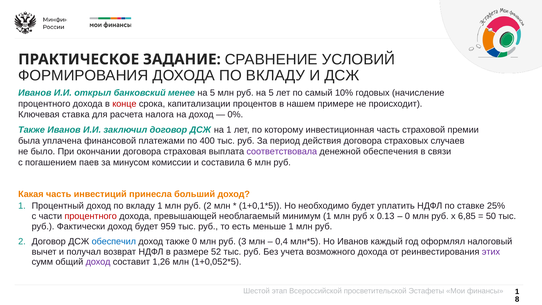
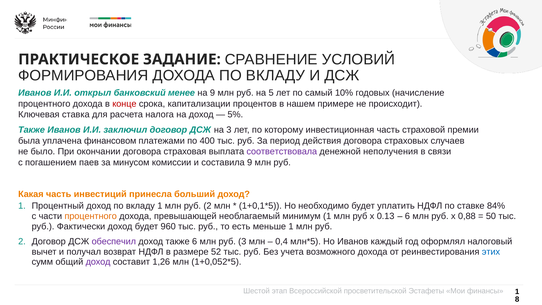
5 at (212, 93): 5 -> 9
0%: 0% -> 5%
на 1: 1 -> 3
финансовой: финансовой -> финансовом
обеспечения: обеспечения -> неполучения
составила 6: 6 -> 9
25%: 25% -> 84%
процентного at (91, 216) colour: red -> orange
0 at (407, 216): 0 -> 6
6,85: 6,85 -> 0,88
959: 959 -> 960
обеспечил colour: blue -> purple
также 0: 0 -> 6
этих colour: purple -> blue
